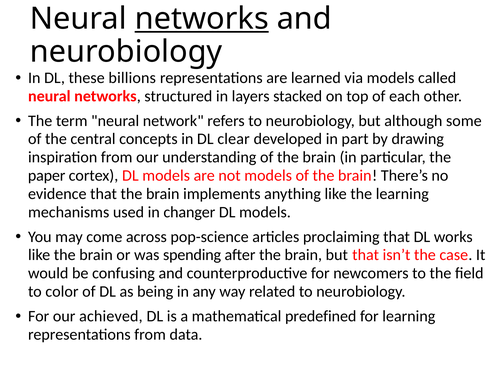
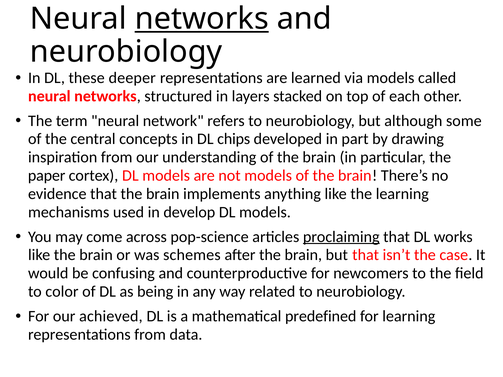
billions: billions -> deeper
clear: clear -> chips
changer: changer -> develop
proclaiming underline: none -> present
spending: spending -> schemes
